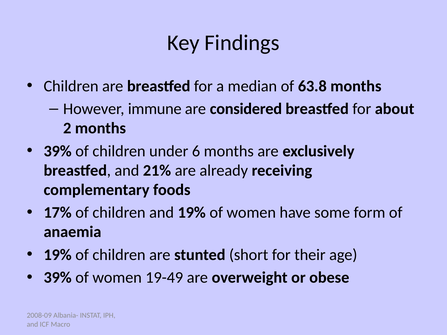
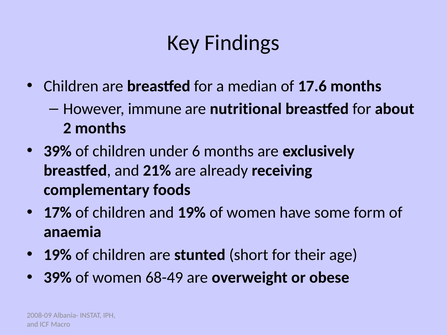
63.8: 63.8 -> 17.6
considered: considered -> nutritional
19-49: 19-49 -> 68-49
